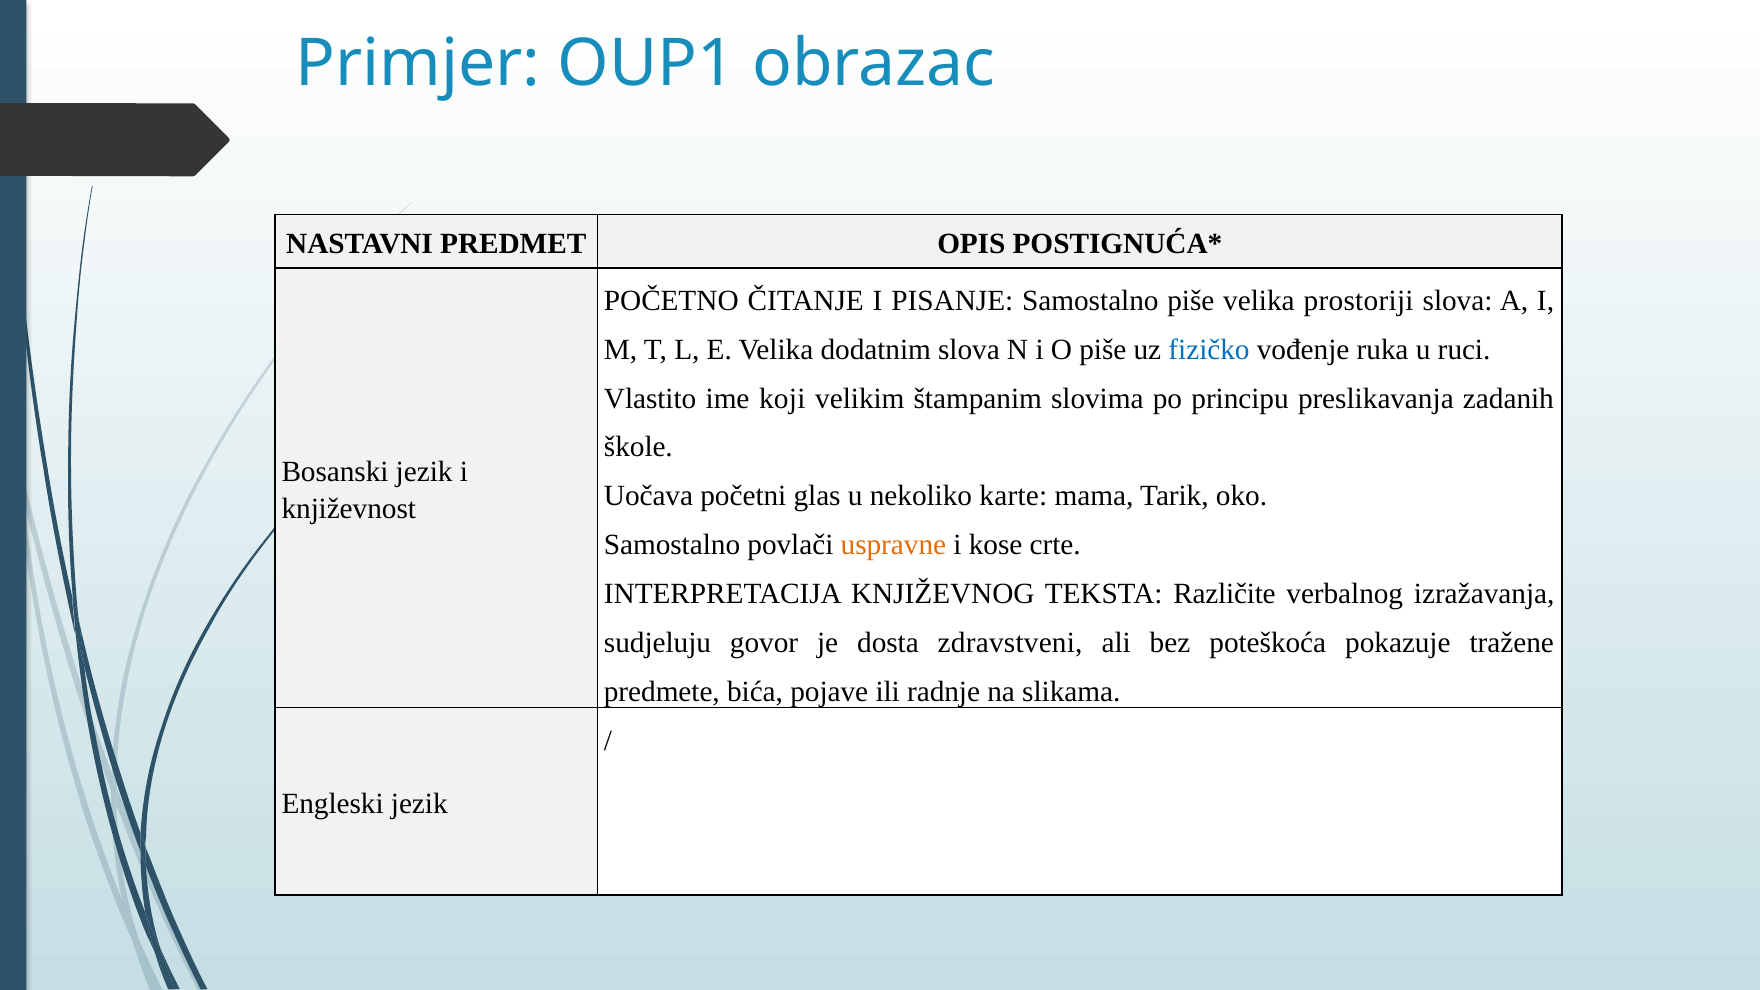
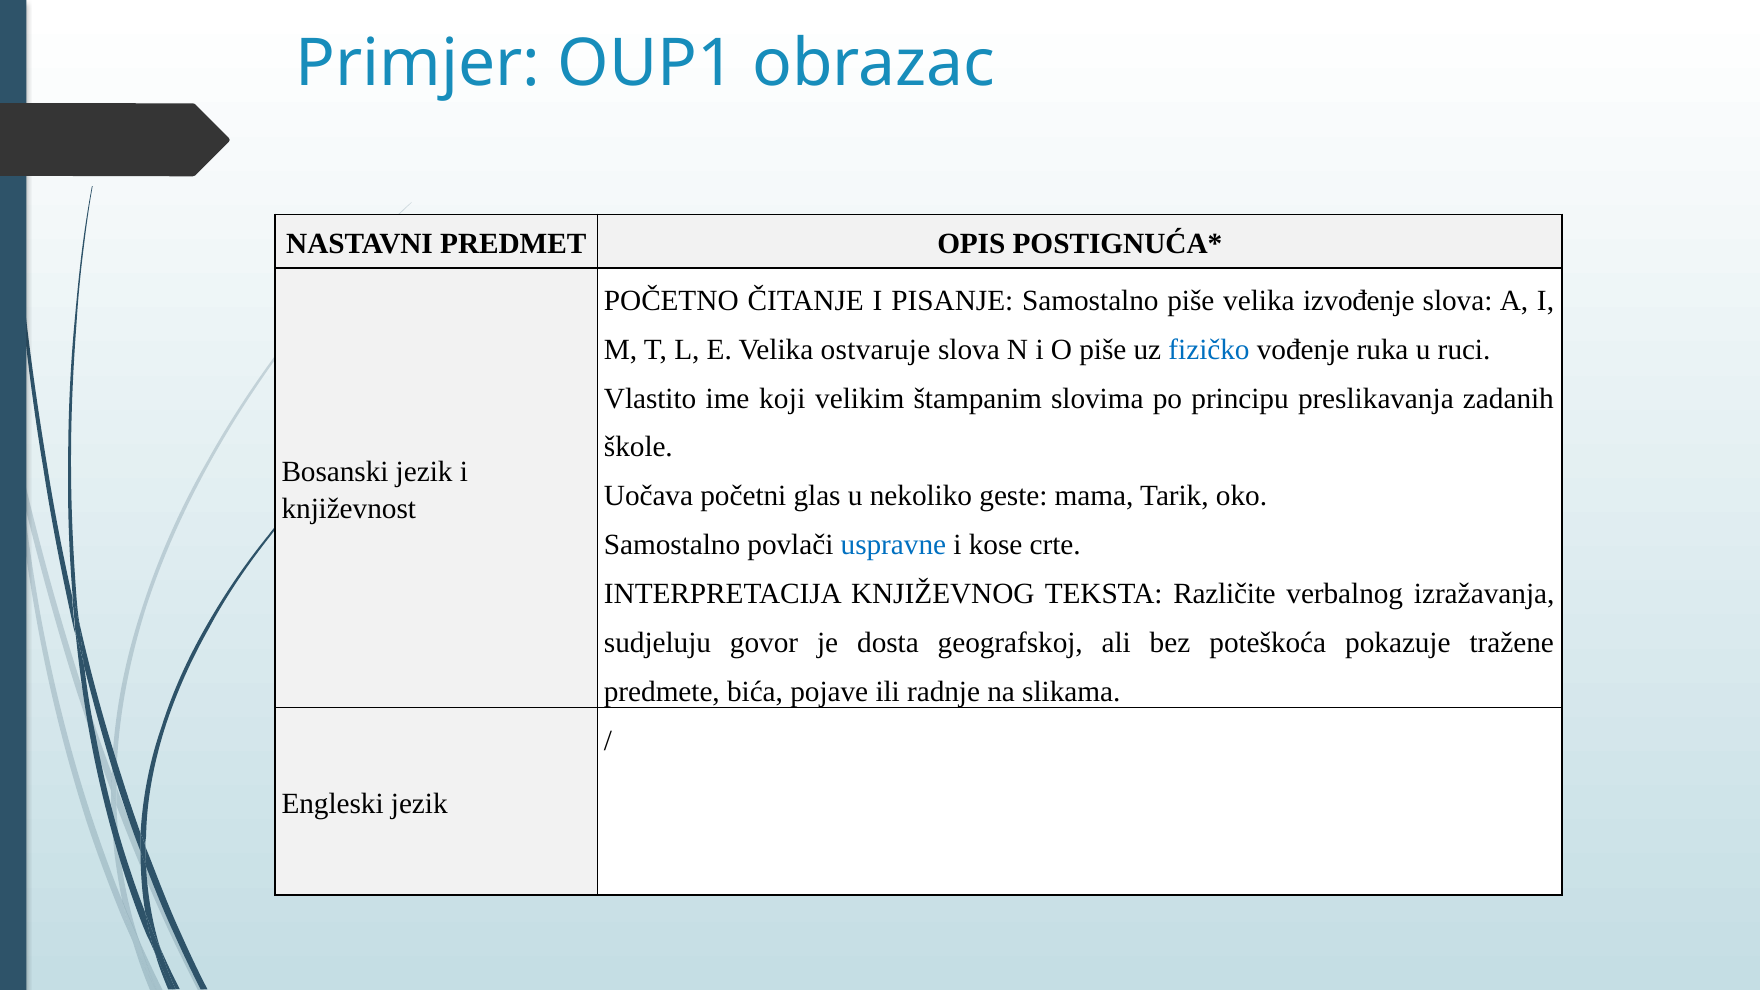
prostoriji: prostoriji -> izvođenje
dodatnim: dodatnim -> ostvaruje
karte: karte -> geste
uspravne colour: orange -> blue
zdravstveni: zdravstveni -> geografskoj
